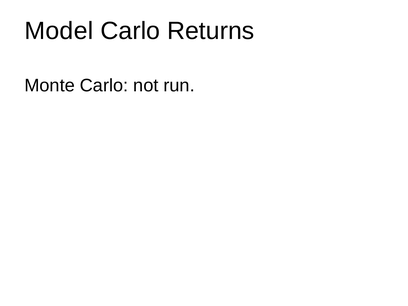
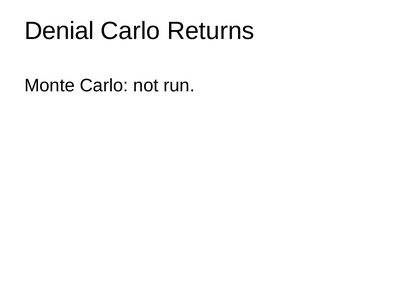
Model: Model -> Denial
